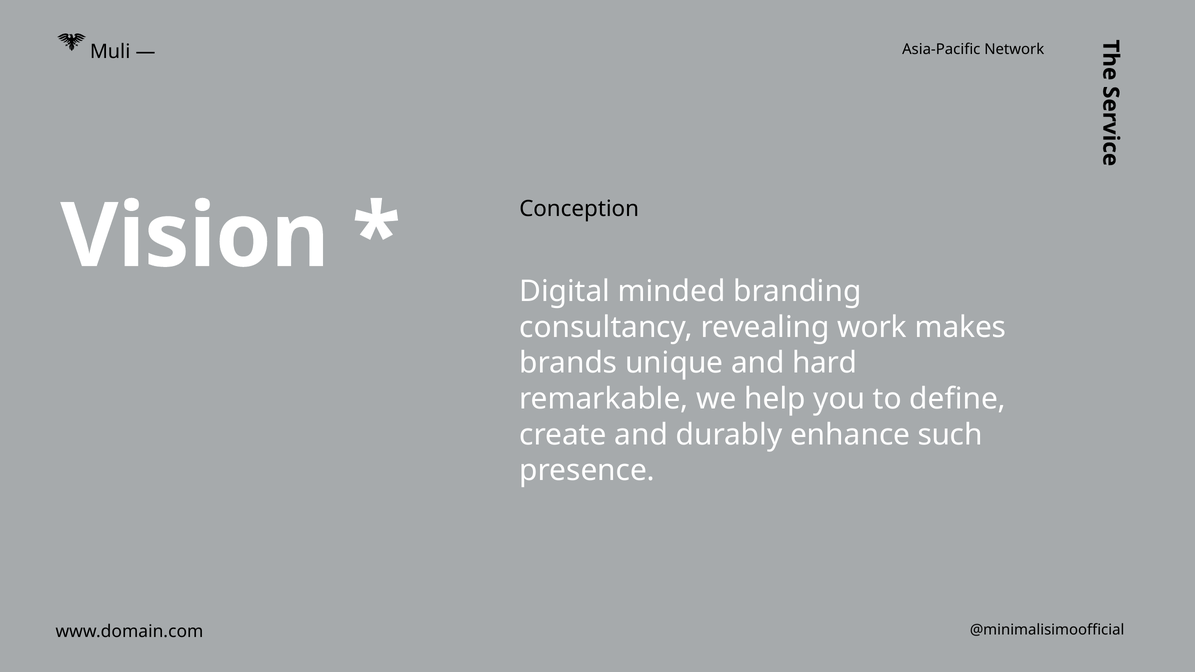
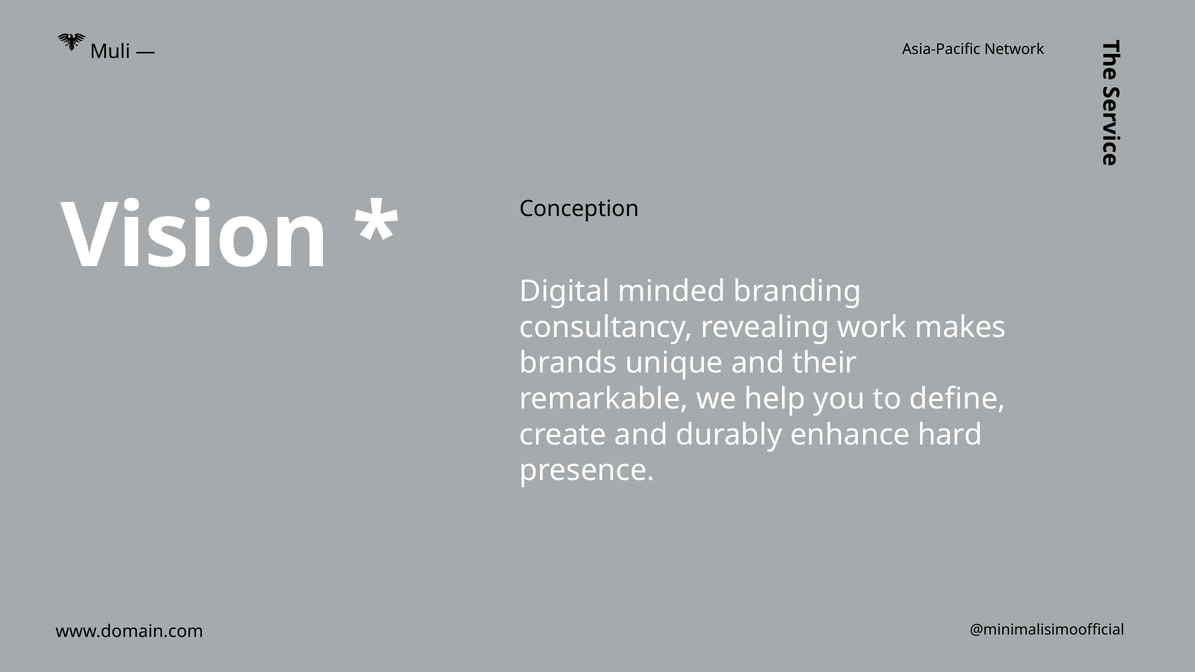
hard: hard -> their
such: such -> hard
